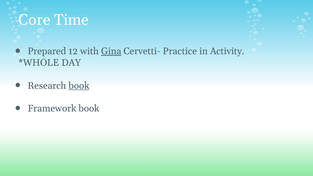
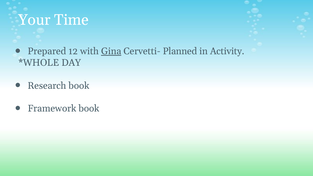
Core: Core -> Your
Practice: Practice -> Planned
book at (79, 86) underline: present -> none
